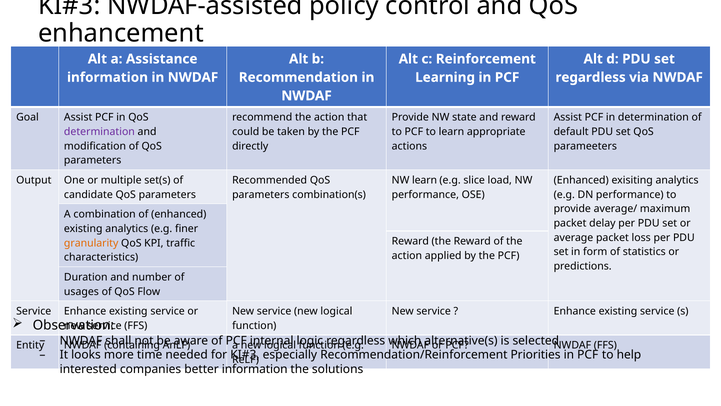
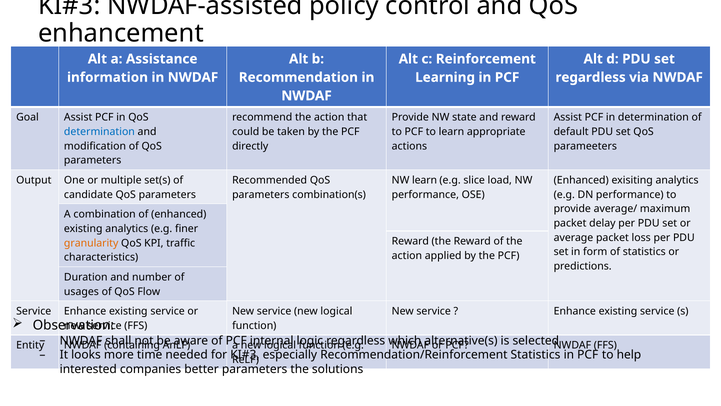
determination at (99, 132) colour: purple -> blue
Recommendation/Reinforcement Priorities: Priorities -> Statistics
better information: information -> parameters
